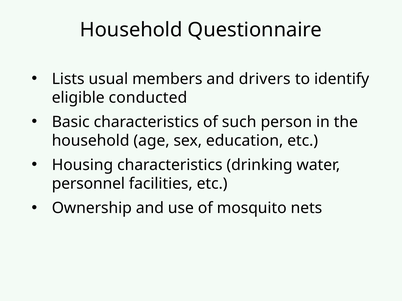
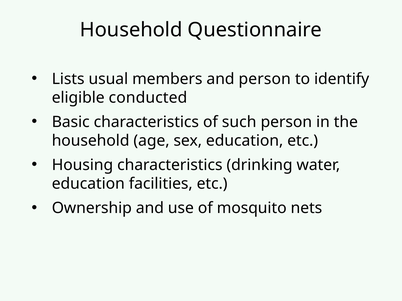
and drivers: drivers -> person
personnel at (88, 184): personnel -> education
